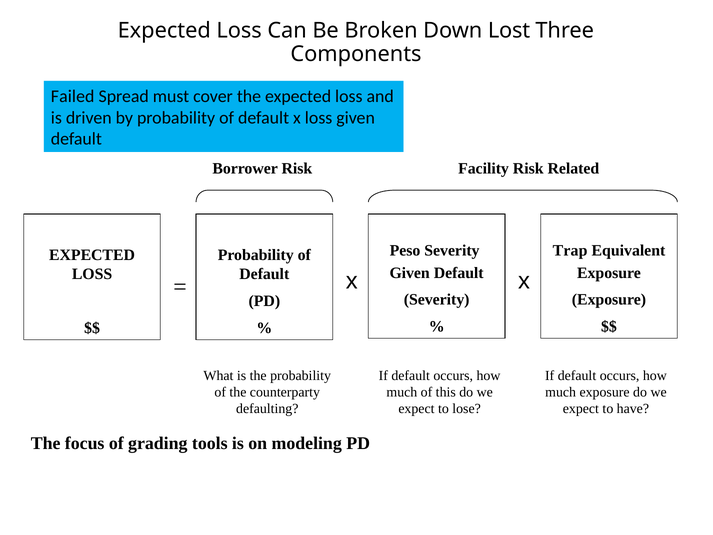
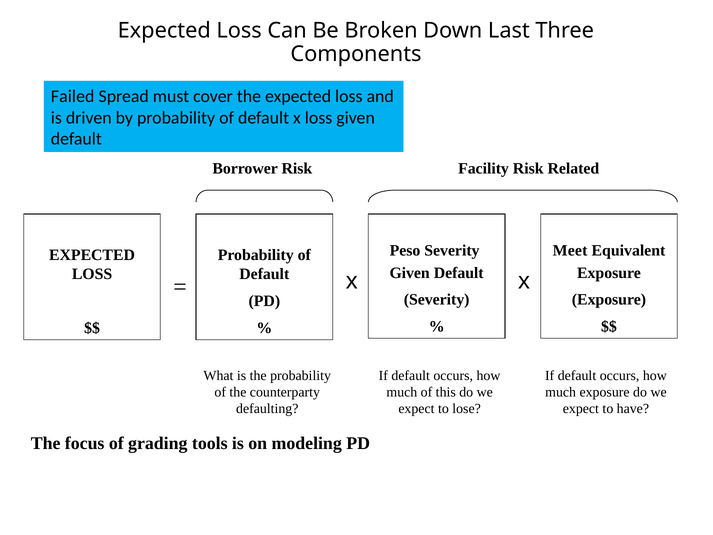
Lost: Lost -> Last
Trap: Trap -> Meet
